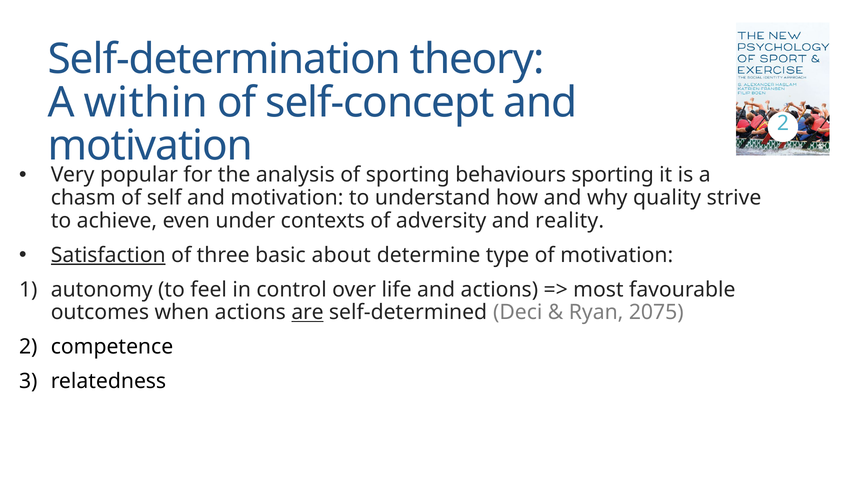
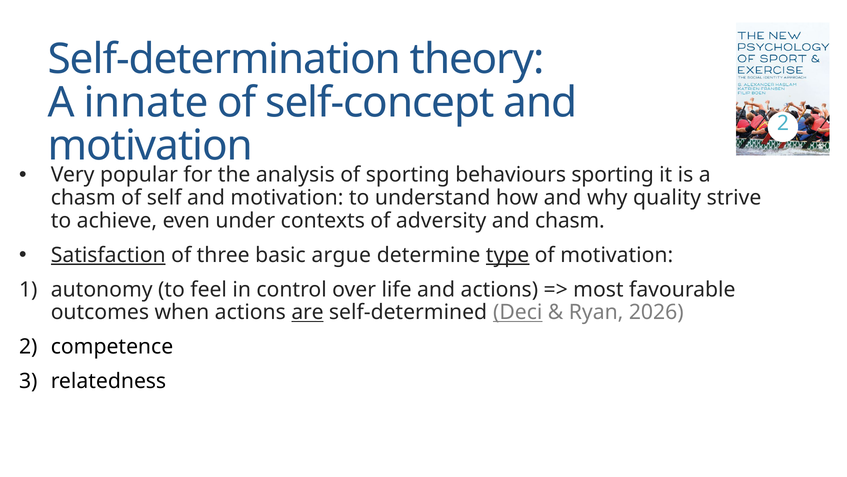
within: within -> innate
and reality: reality -> chasm
about: about -> argue
type underline: none -> present
Deci underline: none -> present
2075: 2075 -> 2026
